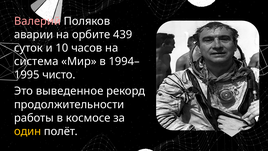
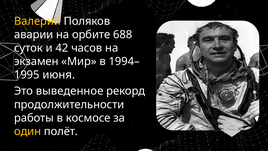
Валерий colour: pink -> yellow
439: 439 -> 688
10: 10 -> 42
система: система -> экзамен
чисто: чисто -> июня
